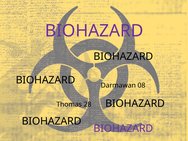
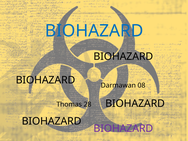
BIOHAZARD at (94, 31) colour: purple -> blue
